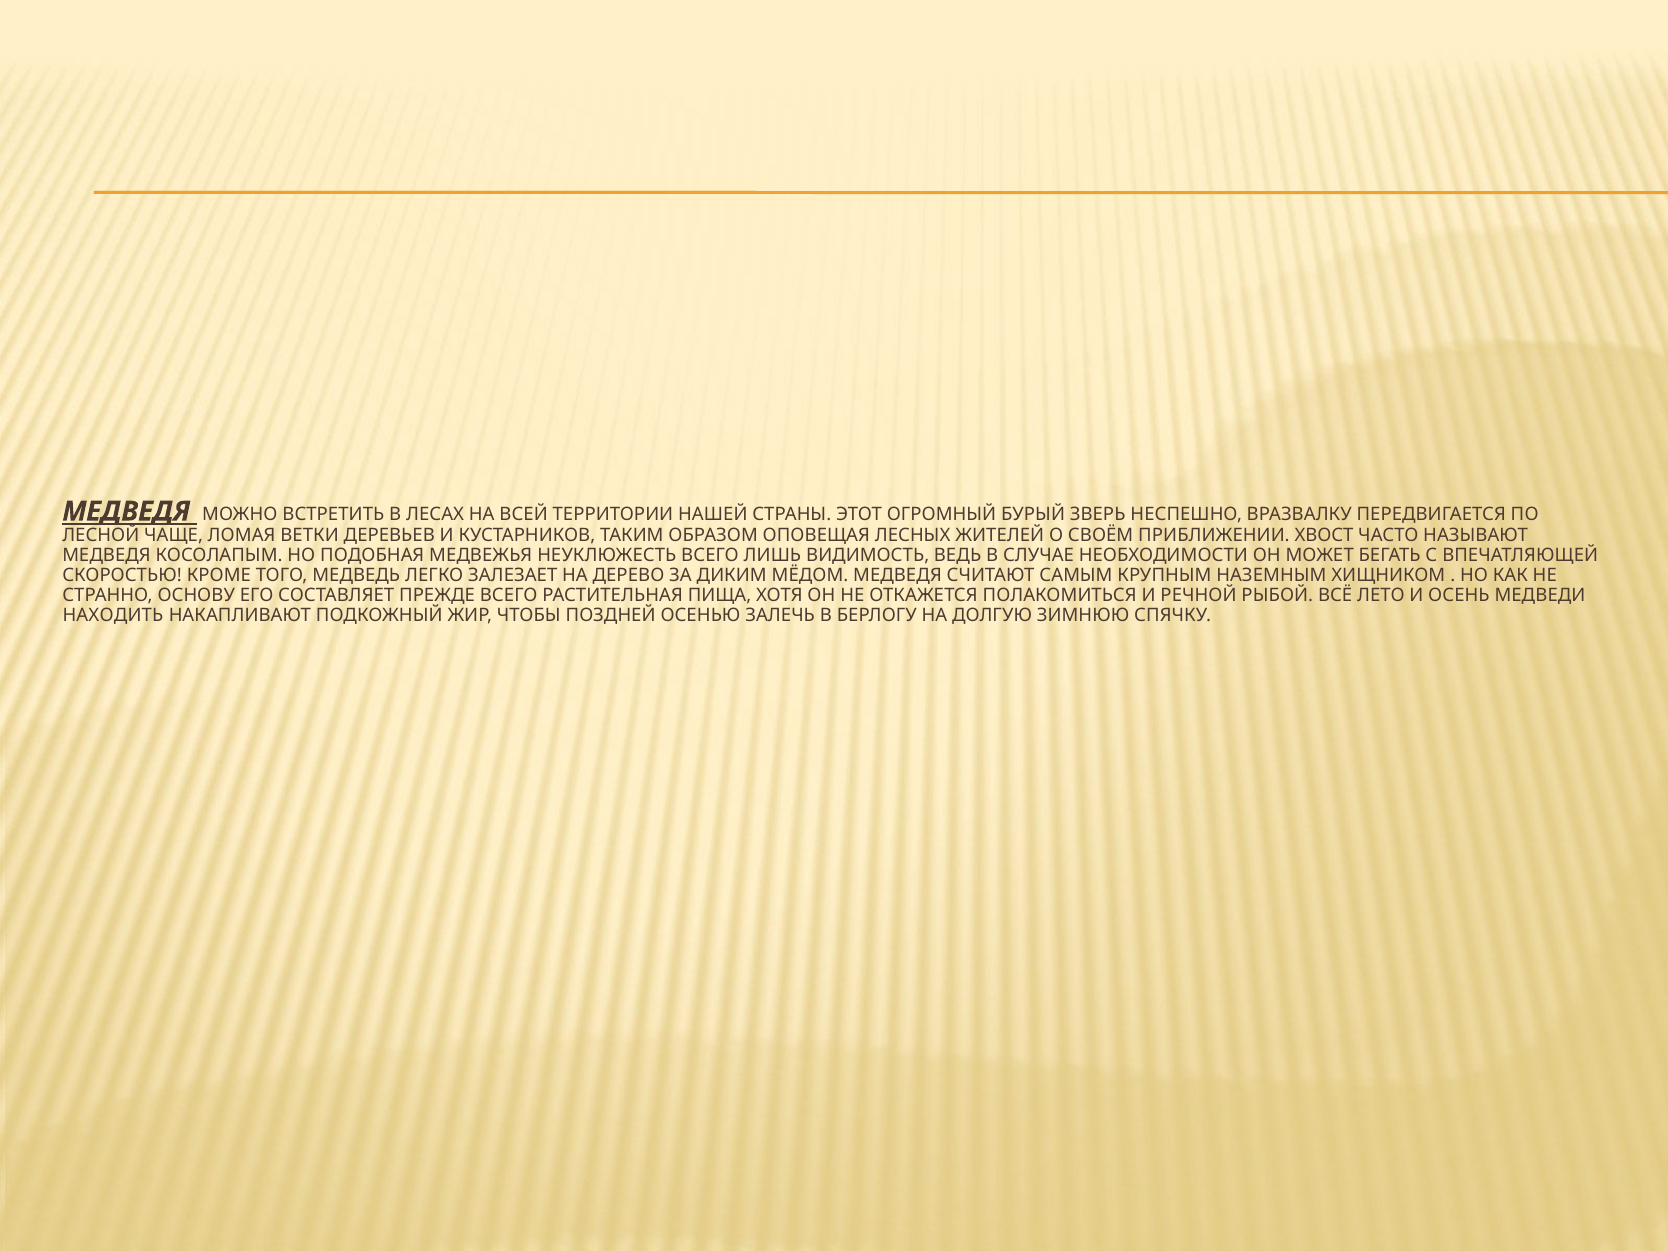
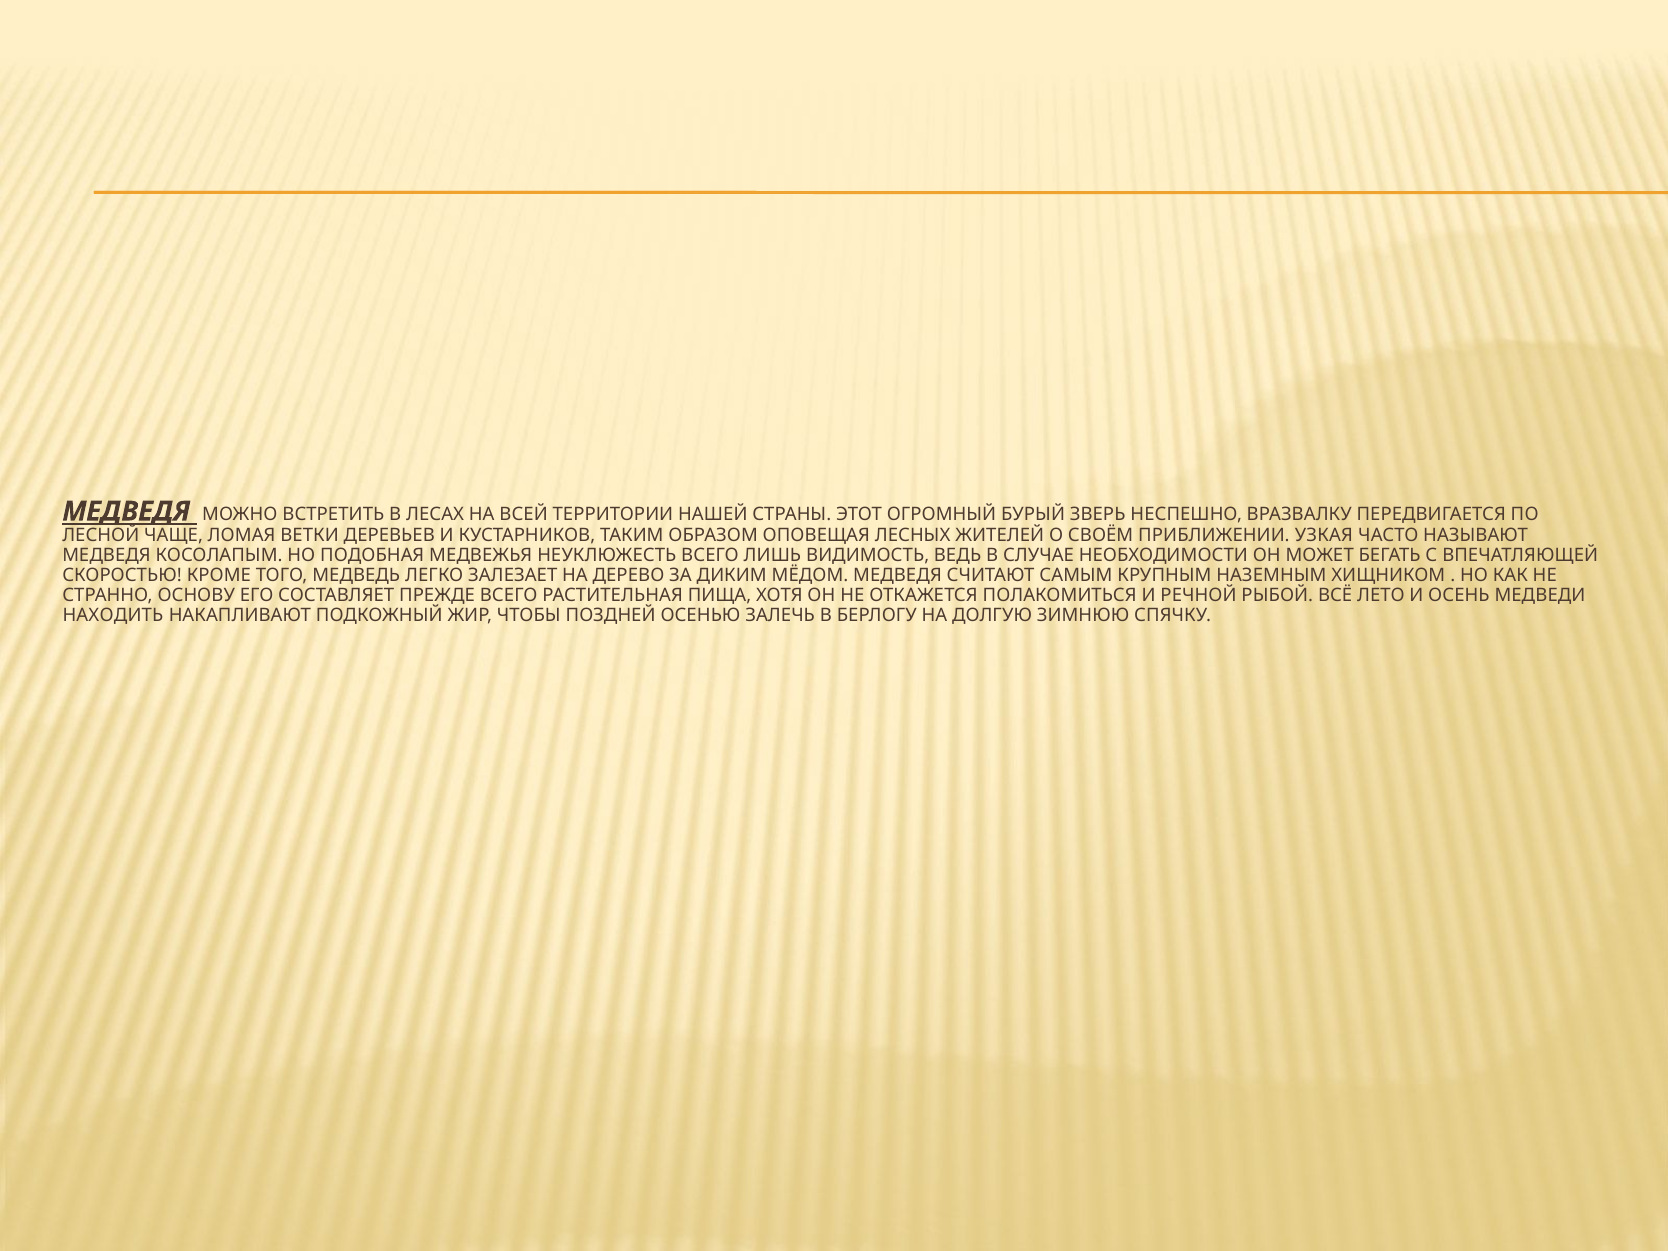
ХВОСТ: ХВОСТ -> УЗКАЯ
